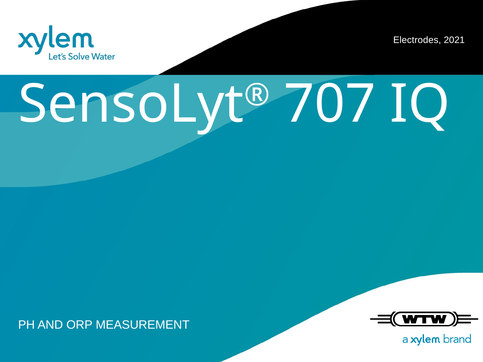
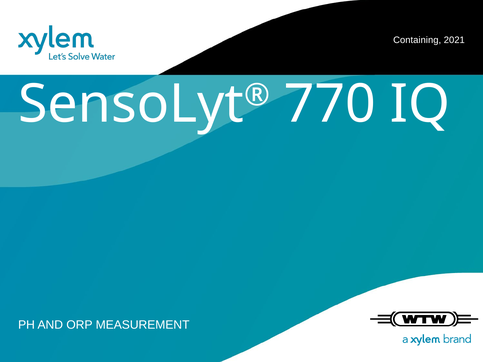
Electrodes: Electrodes -> Containing
707: 707 -> 770
